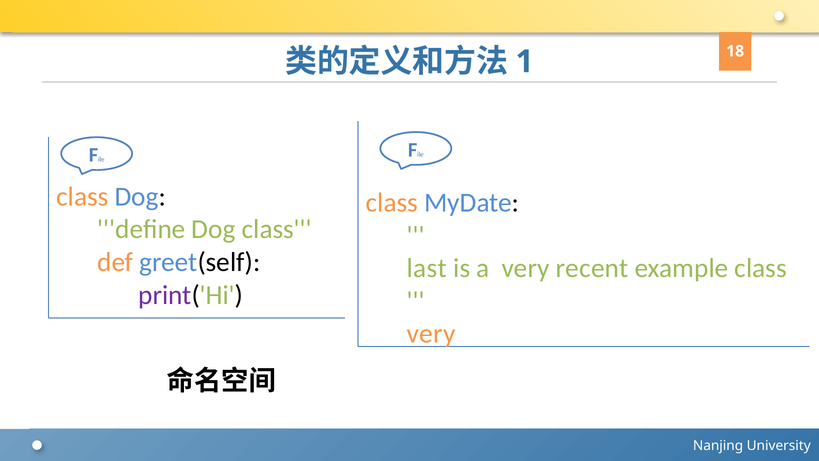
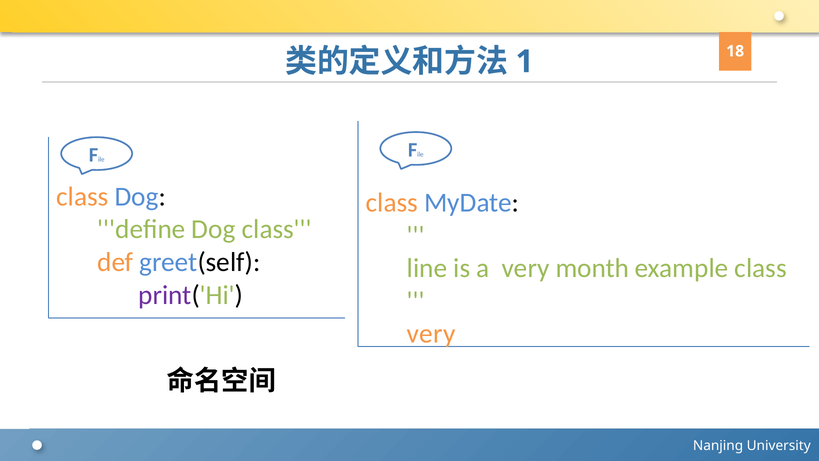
last: last -> line
recent: recent -> month
